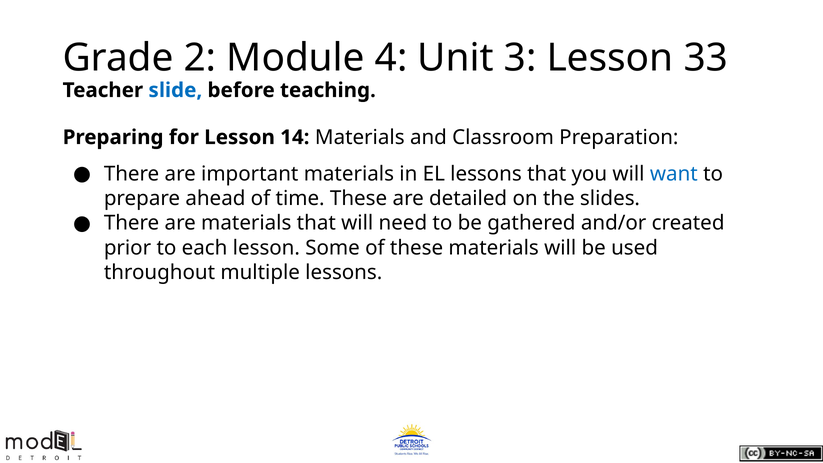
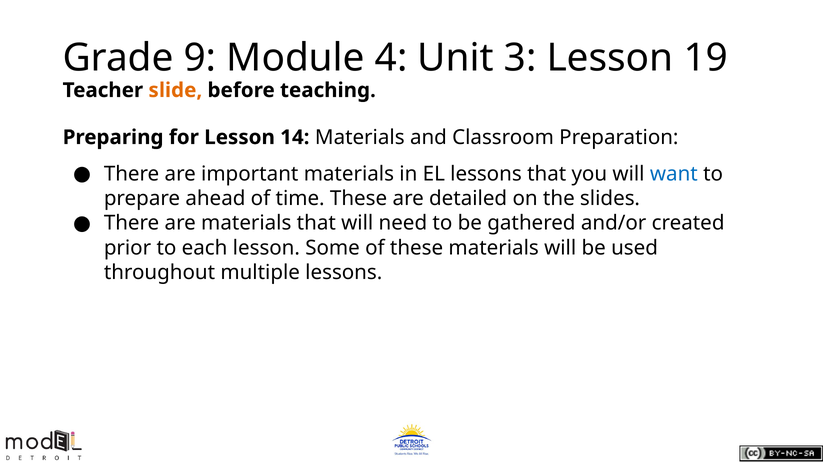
2: 2 -> 9
33: 33 -> 19
slide colour: blue -> orange
